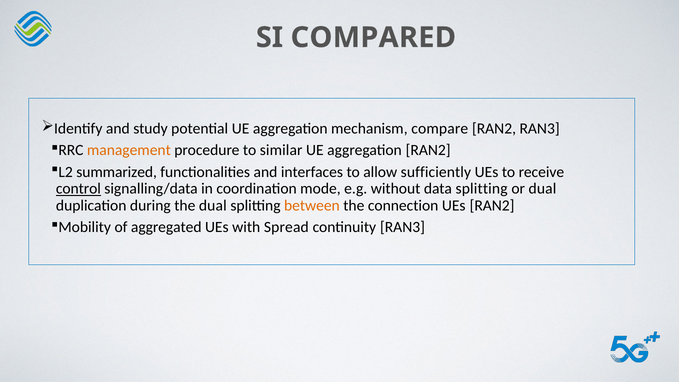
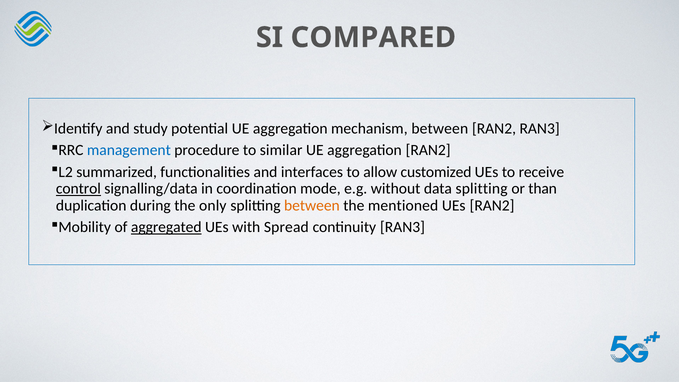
mechanism compare: compare -> between
management colour: orange -> blue
sufficiently: sufficiently -> customized
or dual: dual -> than
the dual: dual -> only
connection: connection -> mentioned
aggregated underline: none -> present
